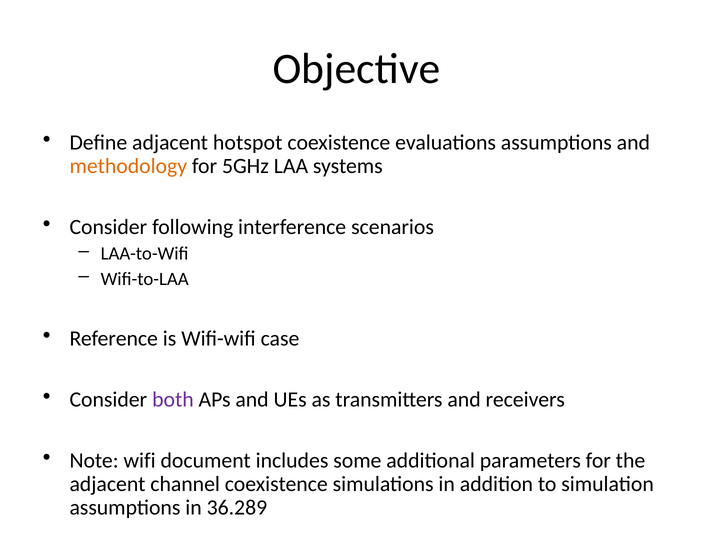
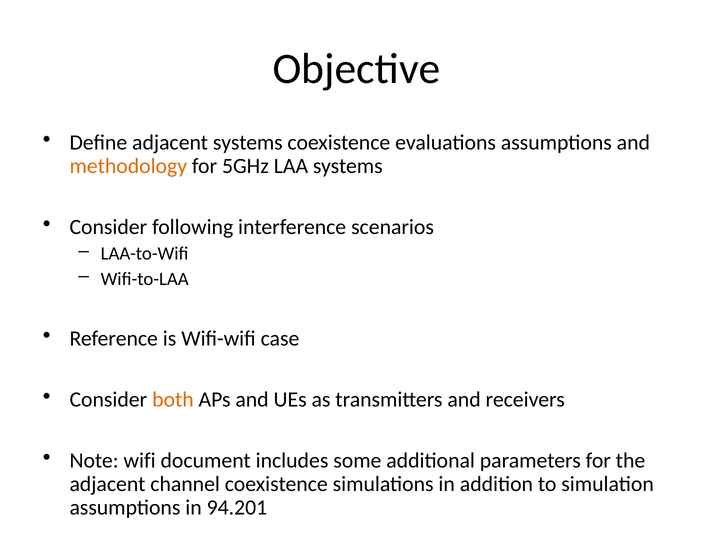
adjacent hotspot: hotspot -> systems
both colour: purple -> orange
36.289: 36.289 -> 94.201
